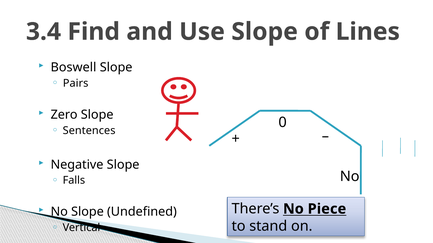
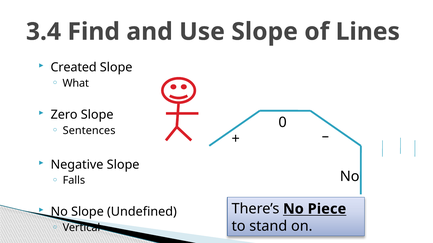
Boswell: Boswell -> Created
Pairs: Pairs -> What
